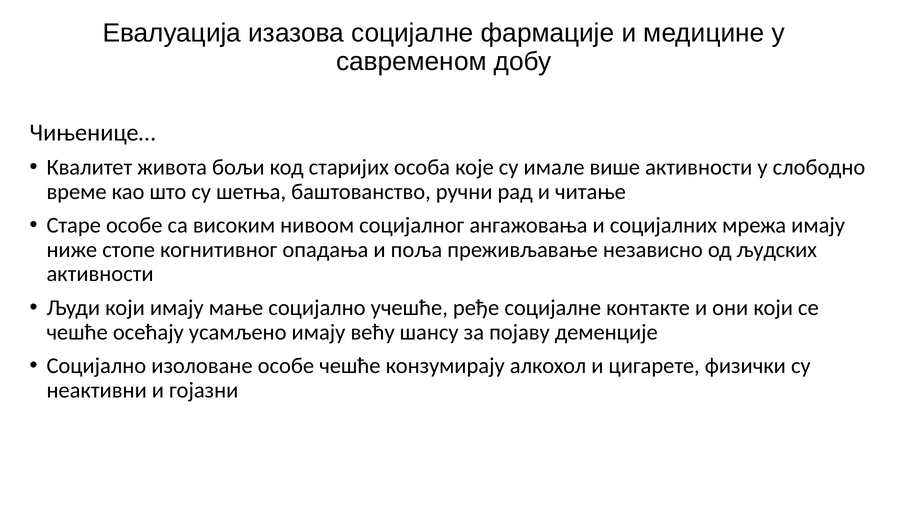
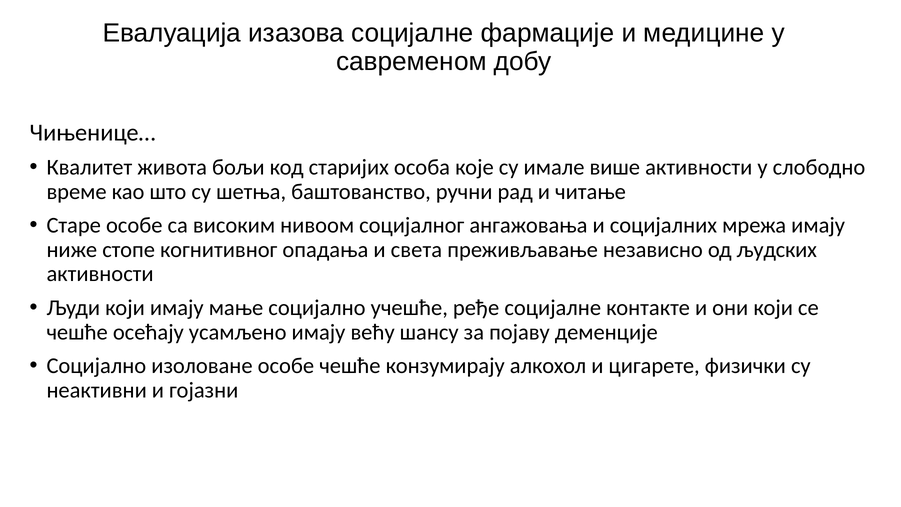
поља: поља -> света
